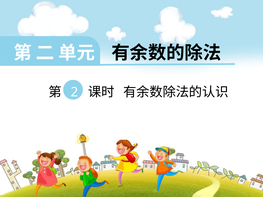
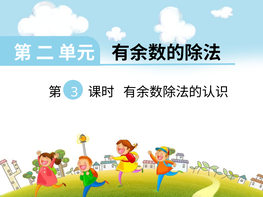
2: 2 -> 3
